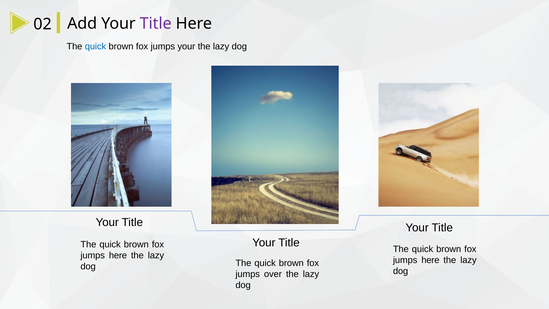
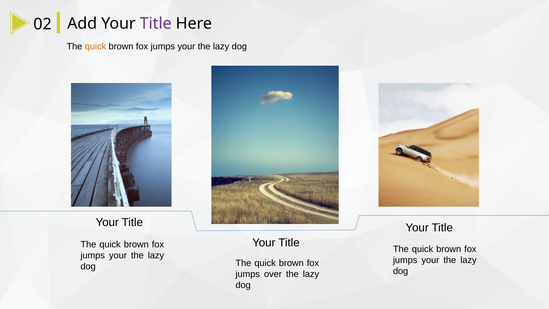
quick at (95, 46) colour: blue -> orange
here at (118, 255): here -> your
here at (430, 260): here -> your
